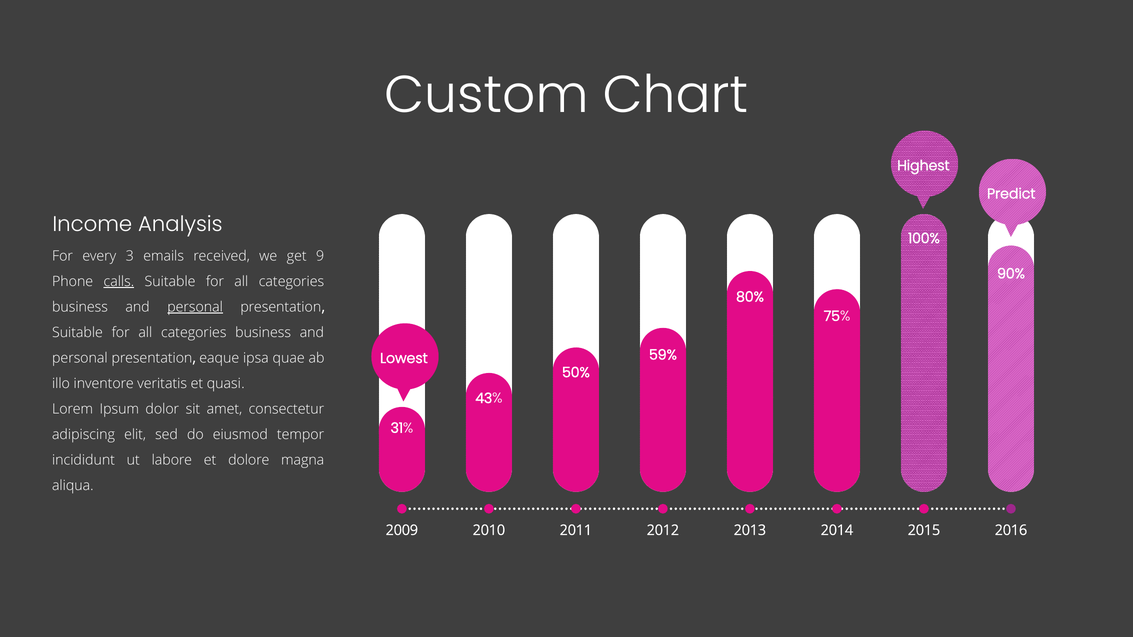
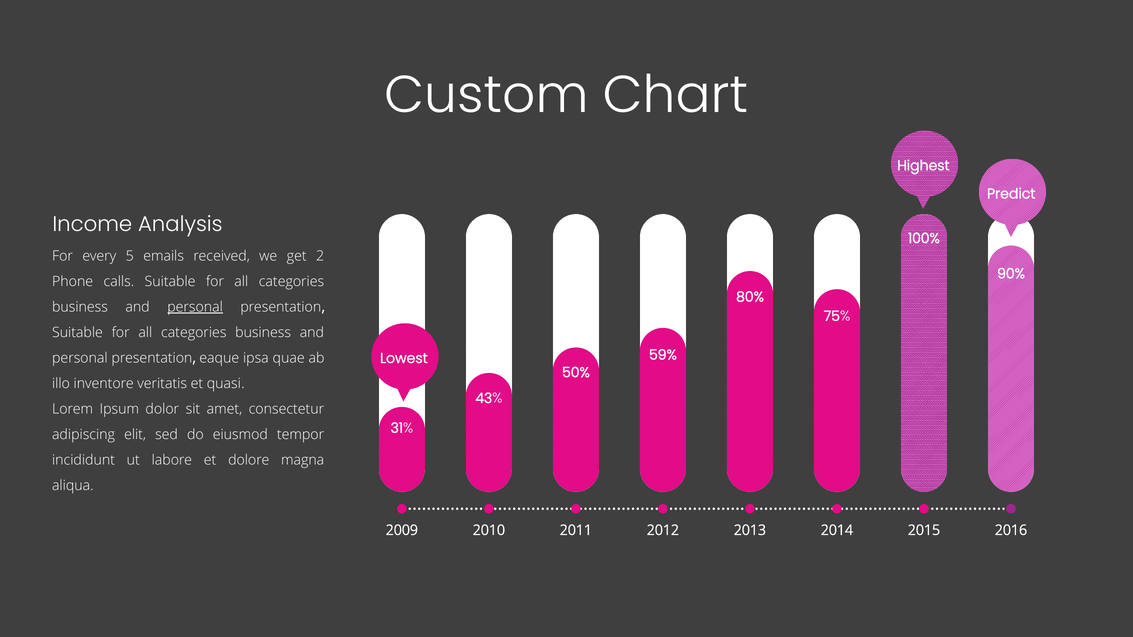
3: 3 -> 5
9: 9 -> 2
calls underline: present -> none
